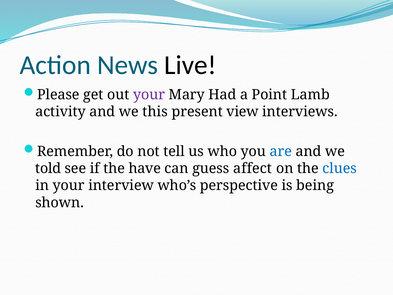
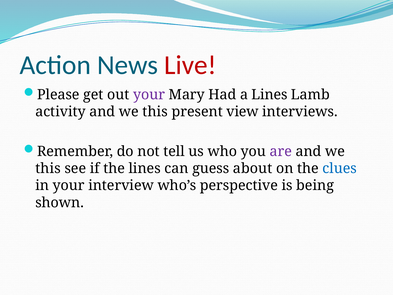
Live colour: black -> red
a Point: Point -> Lines
are colour: blue -> purple
told at (48, 168): told -> this
the have: have -> lines
affect: affect -> about
